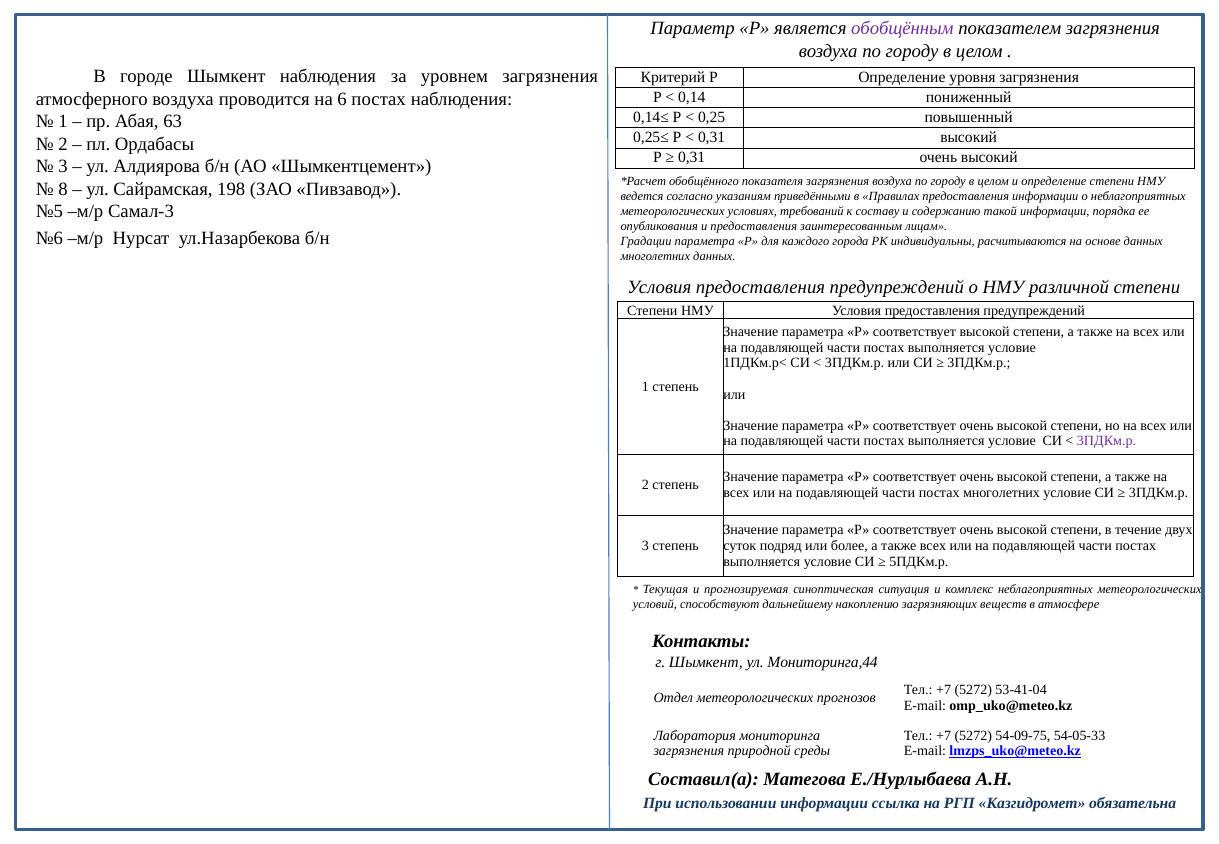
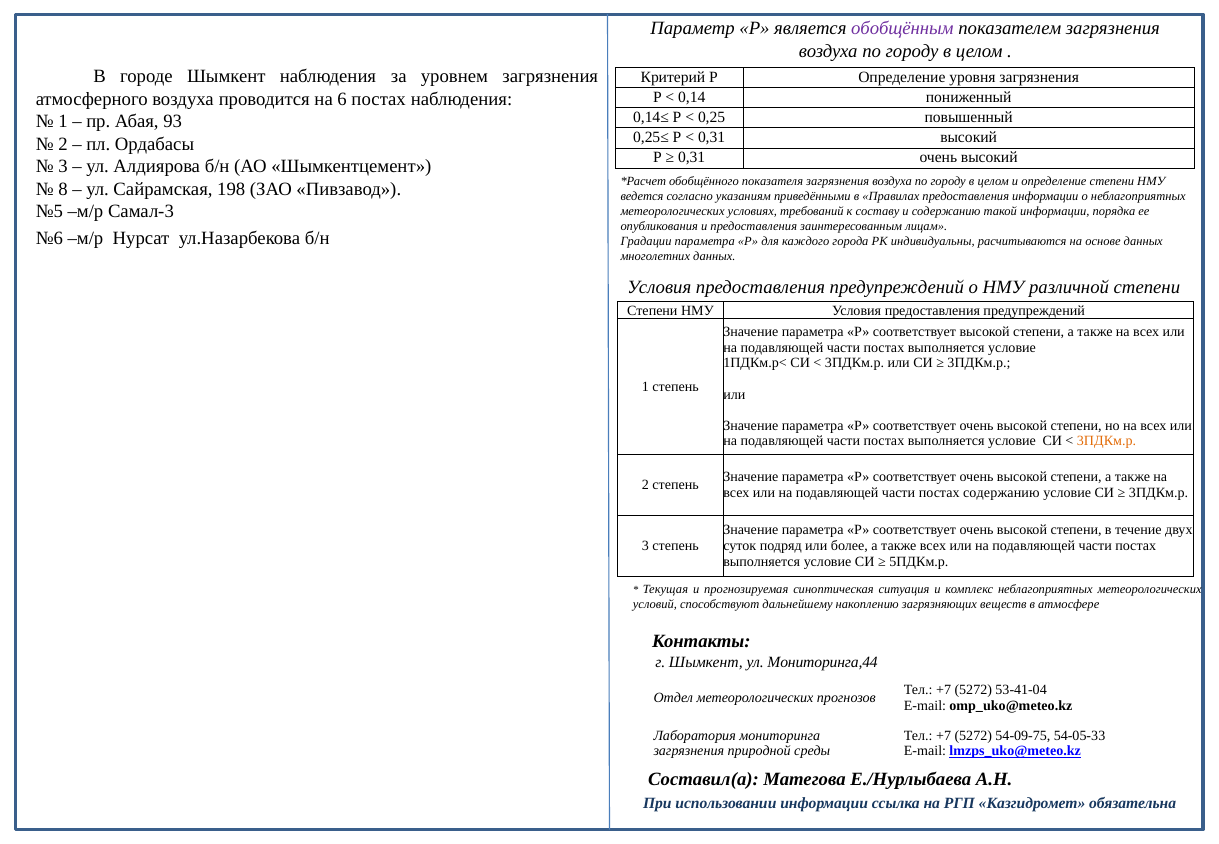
63: 63 -> 93
3ПДКм.р at (1107, 441) colour: purple -> orange
постах многолетних: многолетних -> содержанию
